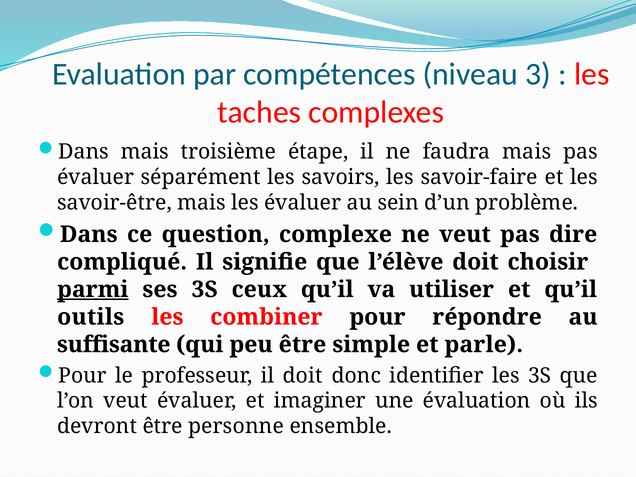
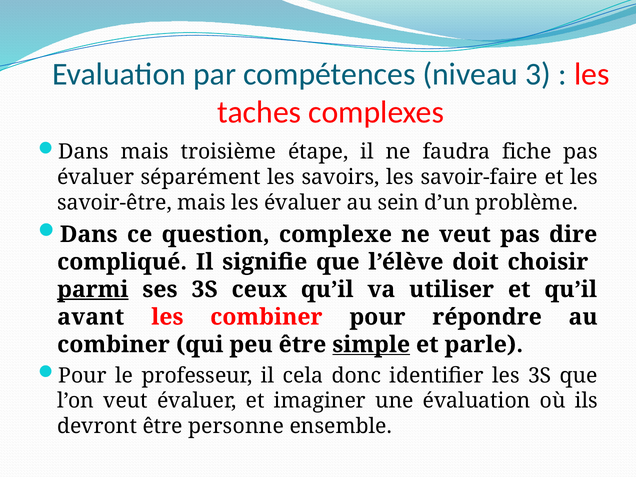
faudra mais: mais -> fiche
outils: outils -> avant
suffisante at (114, 345): suffisante -> combiner
simple underline: none -> present
il doit: doit -> cela
